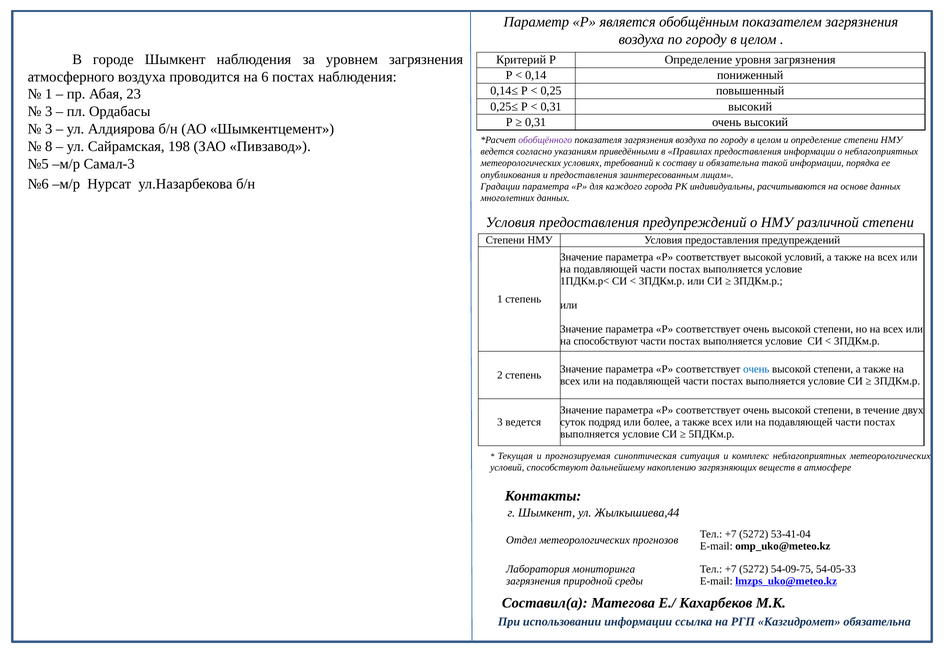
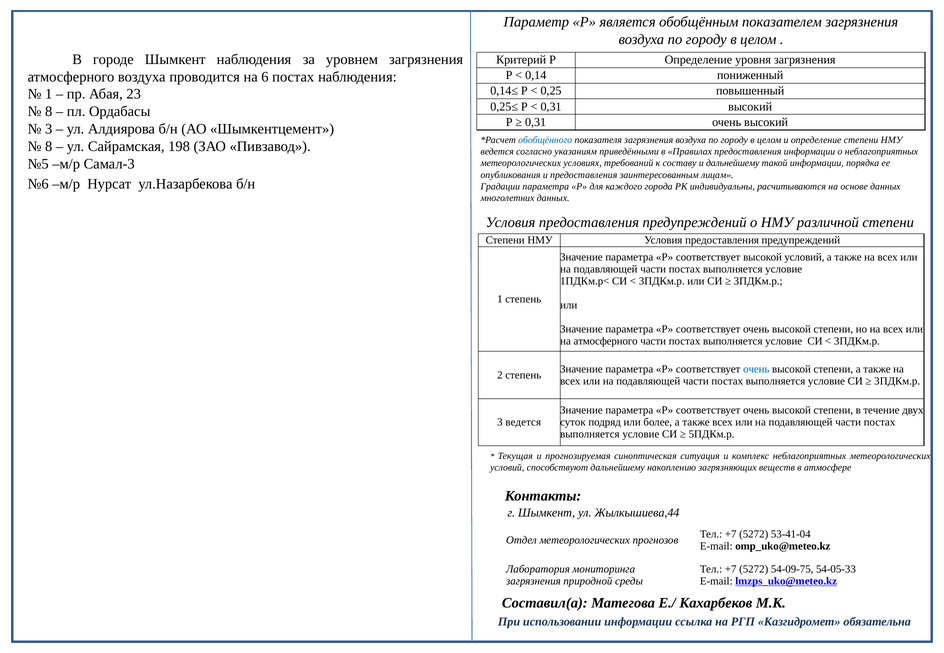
3 at (49, 112): 3 -> 8
обобщённого colour: purple -> blue
и обязательна: обязательна -> дальнейшему
на способствуют: способствуют -> атмосферного
